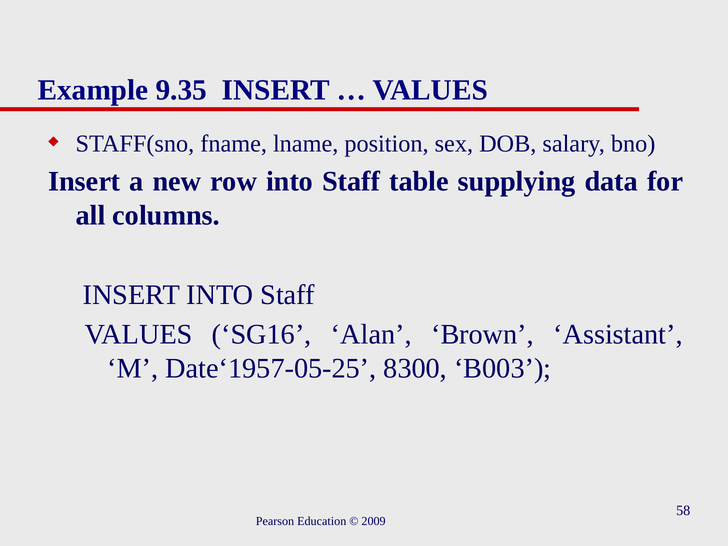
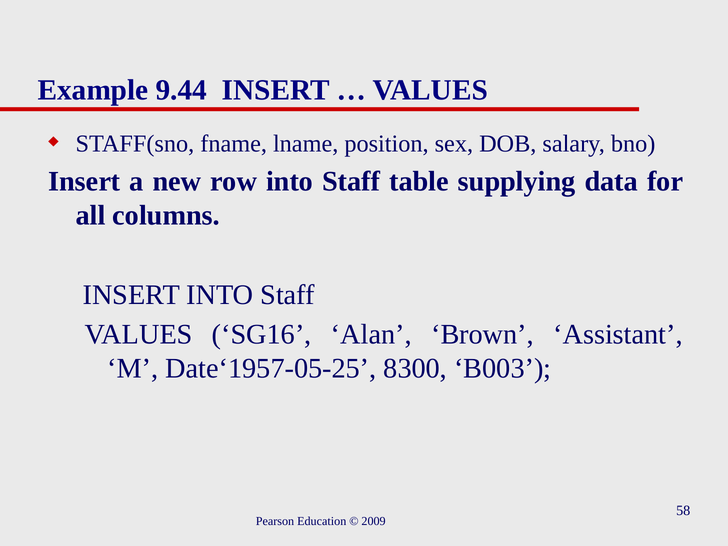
9.35: 9.35 -> 9.44
